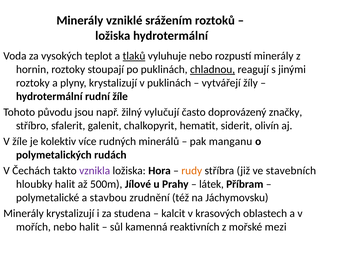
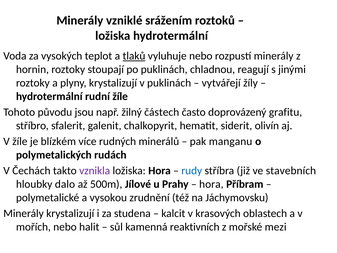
chladnou underline: present -> none
vylučují: vylučují -> částech
značky: značky -> grafitu
kolektiv: kolektiv -> blízkém
rudy colour: orange -> blue
hloubky halit: halit -> dalo
látek at (211, 184): látek -> hora
stavbou: stavbou -> vysokou
